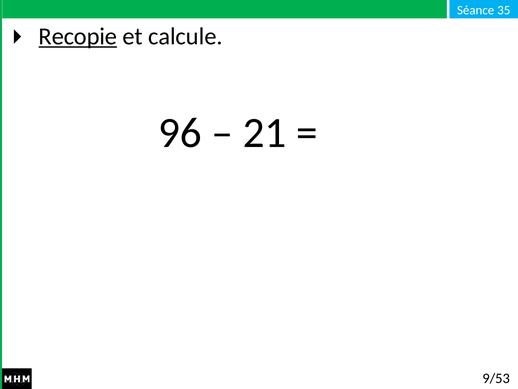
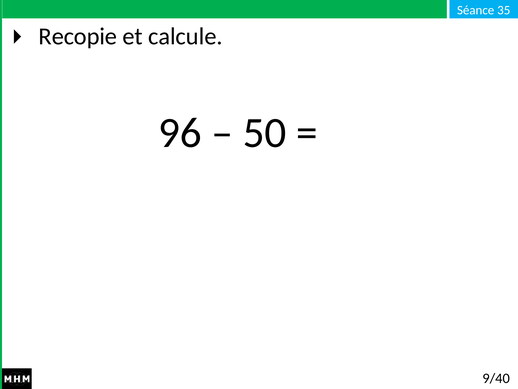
Recopie underline: present -> none
21: 21 -> 50
9/53: 9/53 -> 9/40
